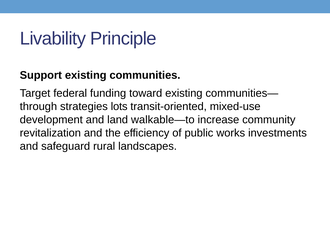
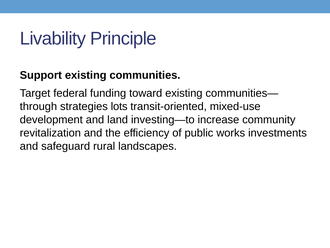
walkable—to: walkable—to -> investing—to
